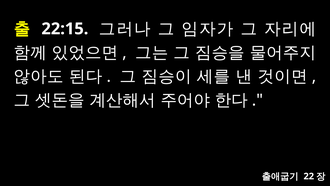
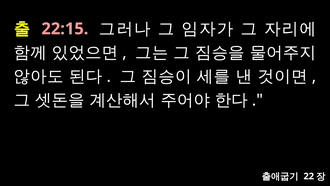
22:15 colour: white -> pink
